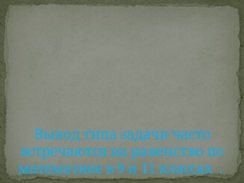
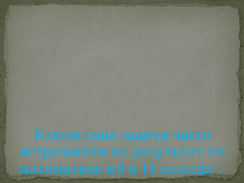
Вывод: Вывод -> Каком
равенство: равенство -> результат
